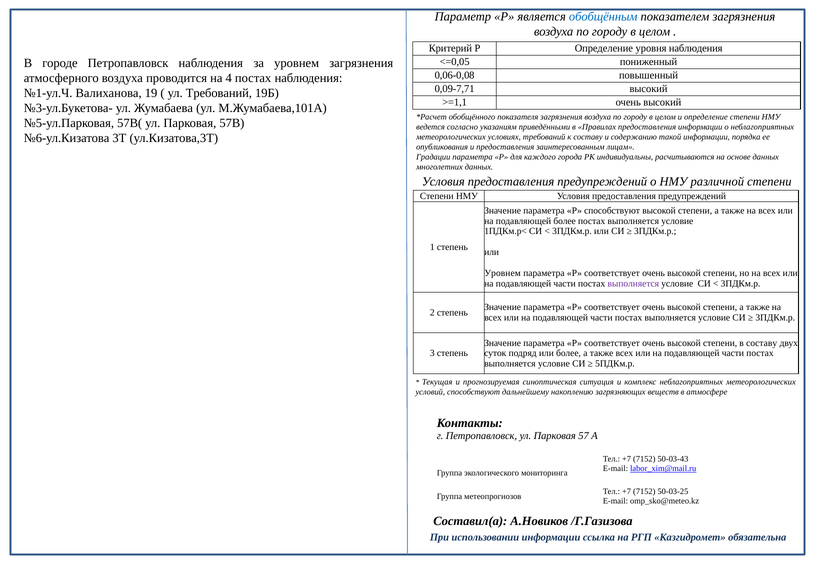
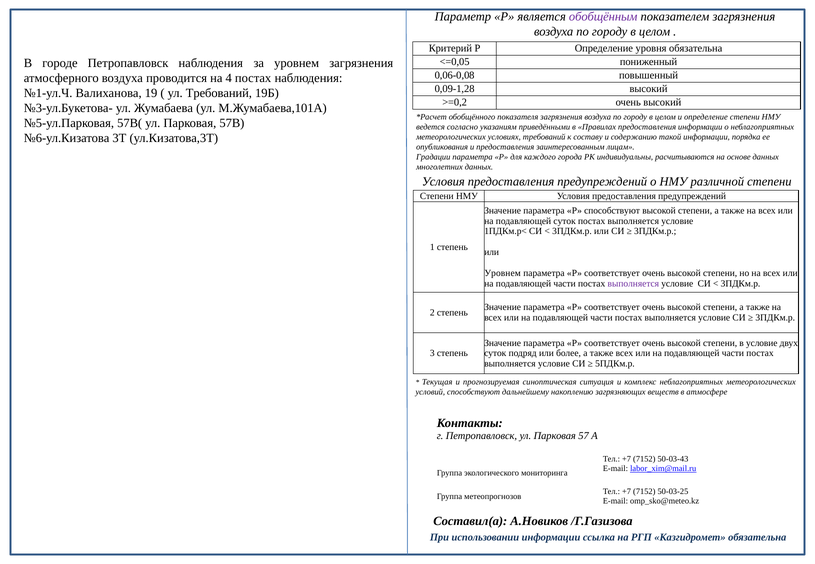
обобщённым colour: blue -> purple
уровня наблюдения: наблюдения -> обязательна
0,09-7,71: 0,09-7,71 -> 0,09-1,28
>=1,1: >=1,1 -> >=0,2
подавляющей более: более -> суток
в составу: составу -> условие
